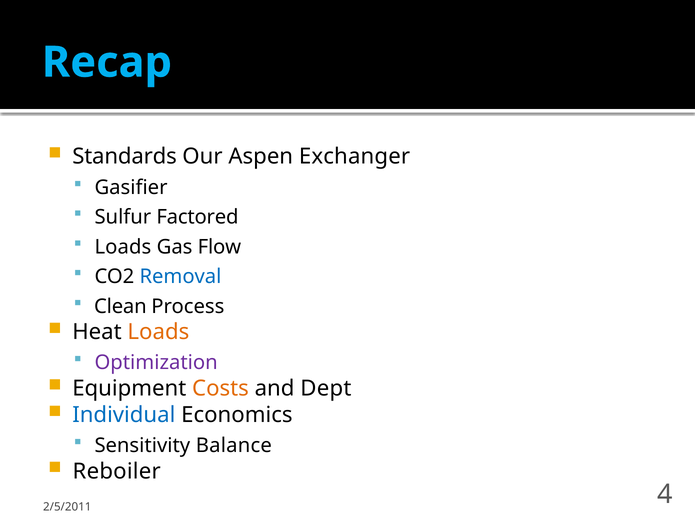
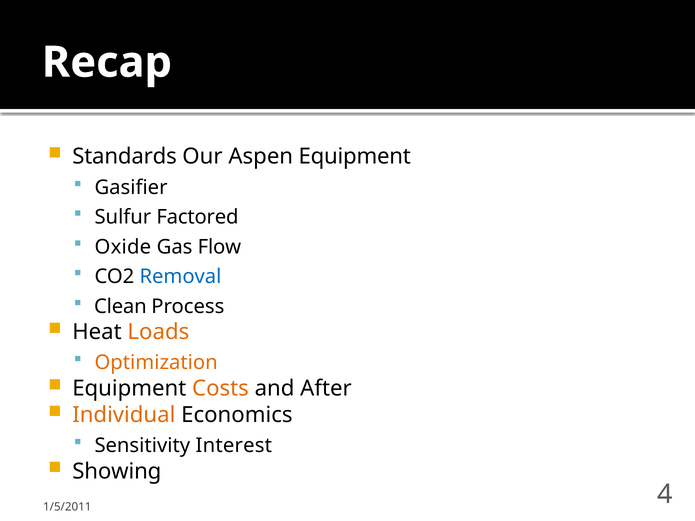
Recap colour: light blue -> white
Aspen Exchanger: Exchanger -> Equipment
Loads at (123, 247): Loads -> Oxide
Optimization colour: purple -> orange
Dept: Dept -> After
Individual colour: blue -> orange
Balance: Balance -> Interest
Reboiler: Reboiler -> Showing
2/5/2011: 2/5/2011 -> 1/5/2011
